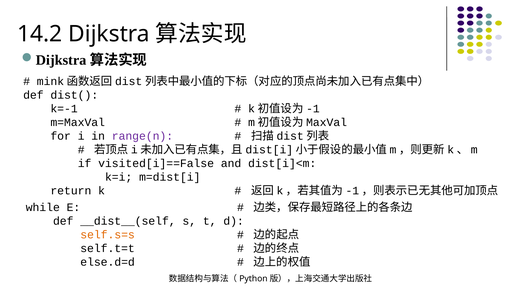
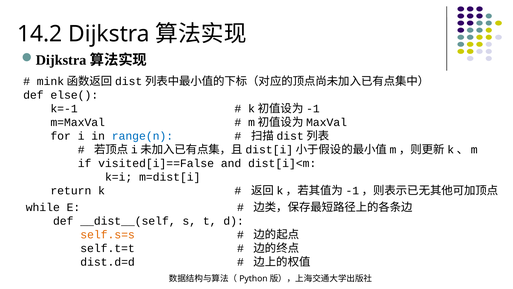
dist(: dist( -> else(
range(n colour: purple -> blue
else.d=d: else.d=d -> dist.d=d
